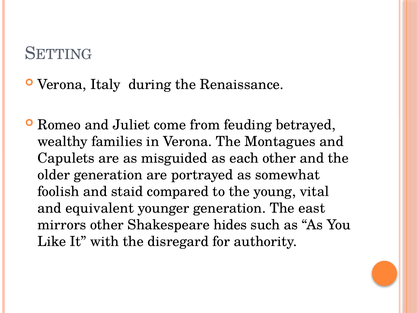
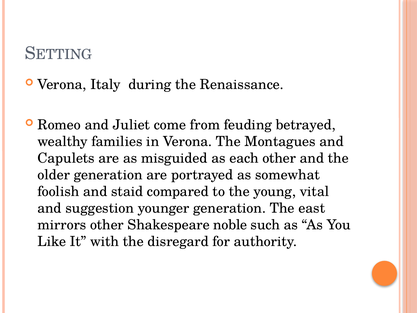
equivalent: equivalent -> suggestion
hides: hides -> noble
